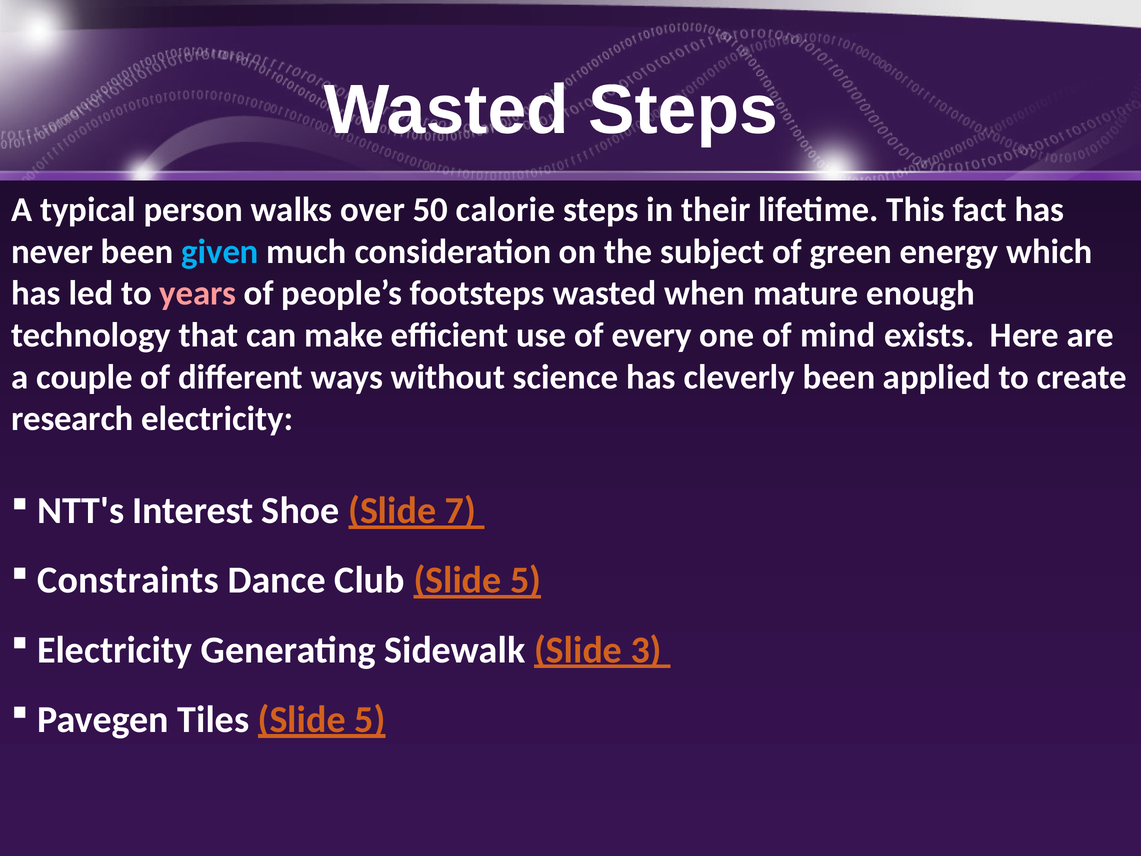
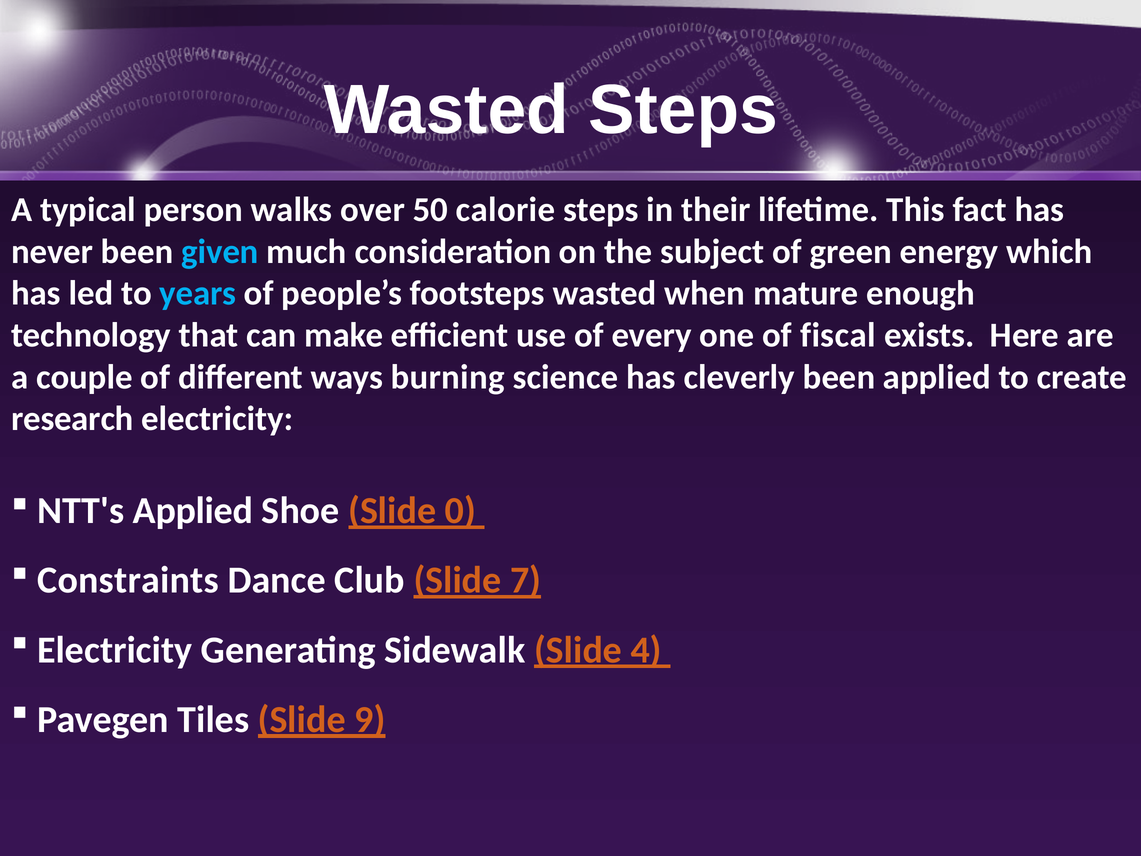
years colour: pink -> light blue
mind: mind -> fiscal
without: without -> burning
NTT's Interest: Interest -> Applied
7: 7 -> 0
Club Slide 5: 5 -> 7
3: 3 -> 4
Tiles Slide 5: 5 -> 9
